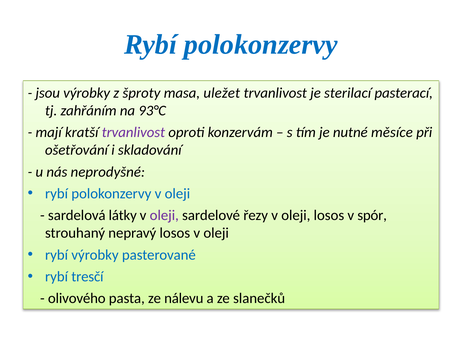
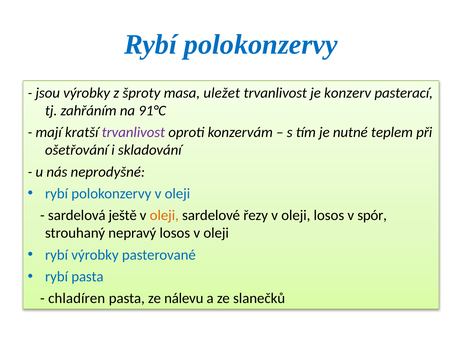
sterilací: sterilací -> konzerv
93°C: 93°C -> 91°C
měsíce: měsíce -> teplem
látky: látky -> ještě
oleji at (164, 216) colour: purple -> orange
rybí tresčí: tresčí -> pasta
olivového: olivového -> chladíren
